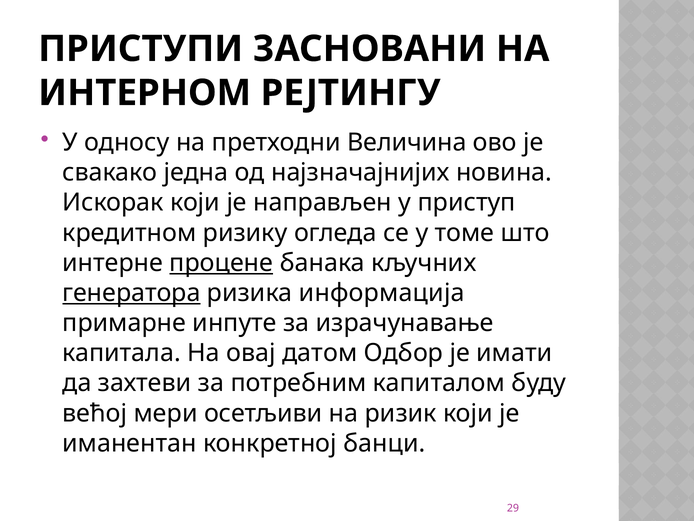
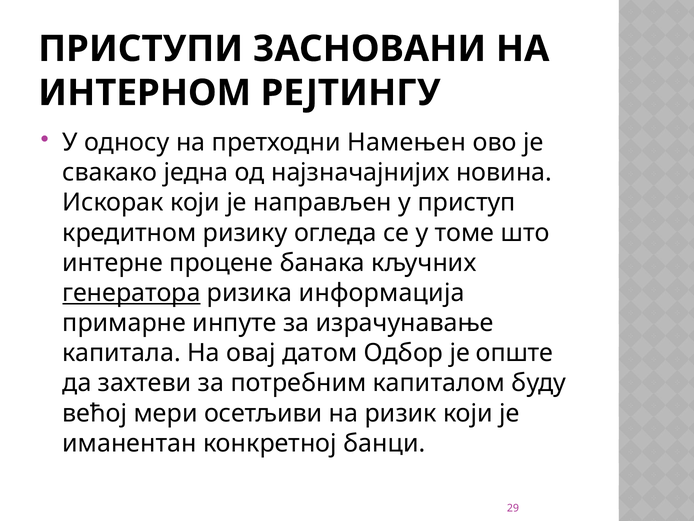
Величина: Величина -> Намењен
процене underline: present -> none
имати: имати -> опште
